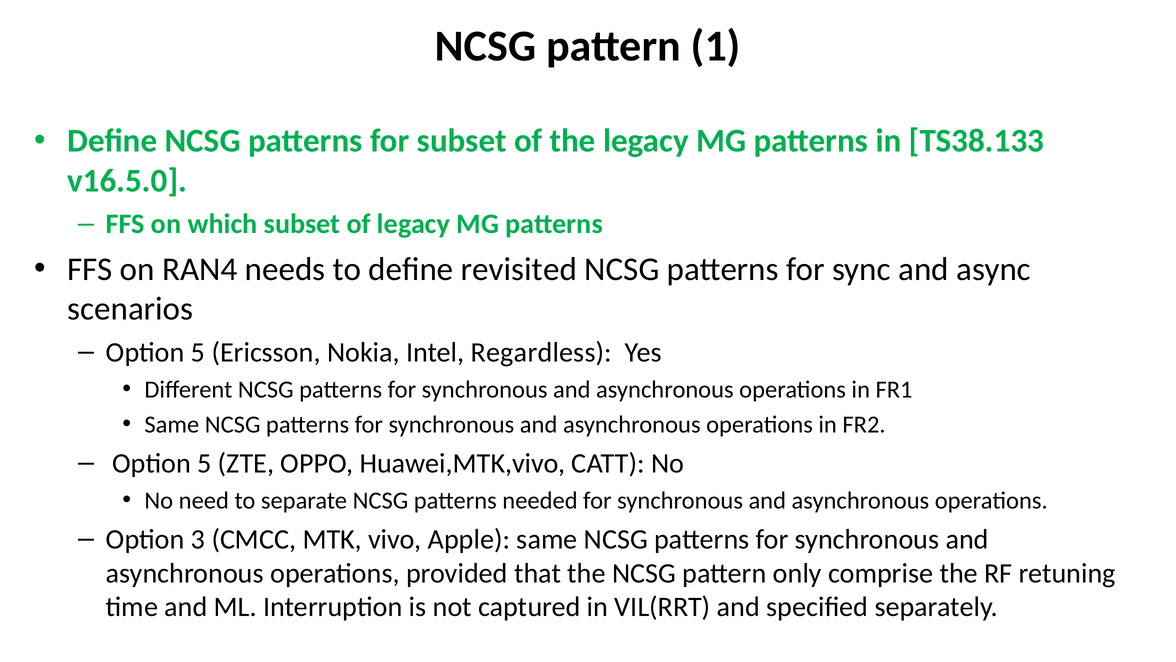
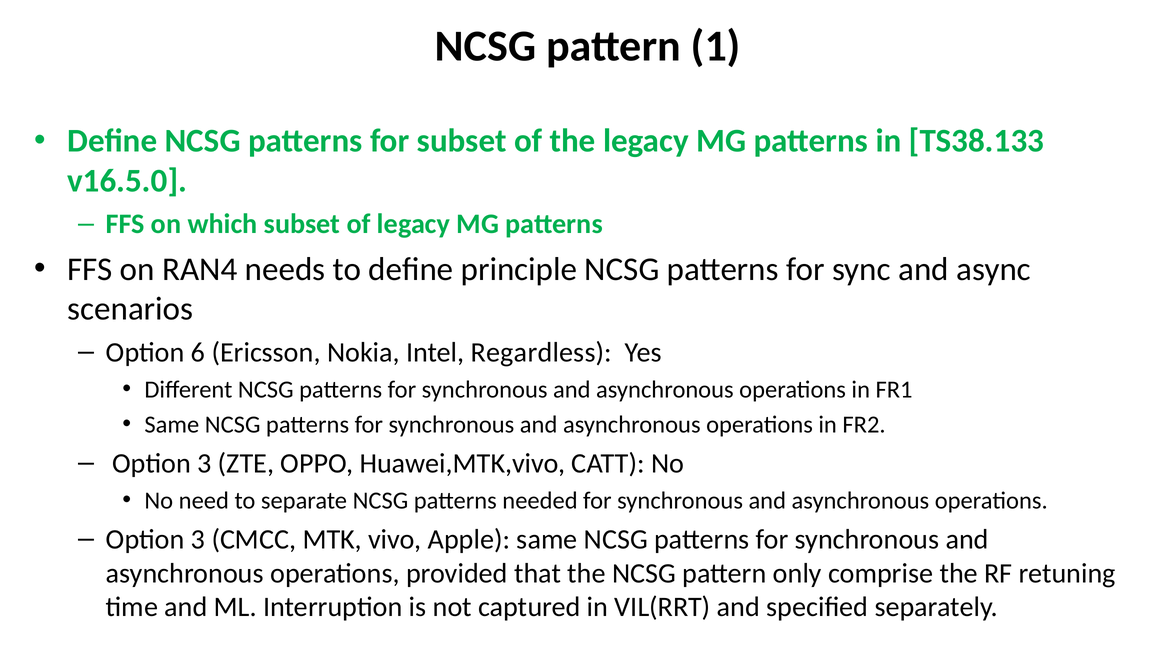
revisited: revisited -> principle
5 at (198, 352): 5 -> 6
5 at (204, 463): 5 -> 3
